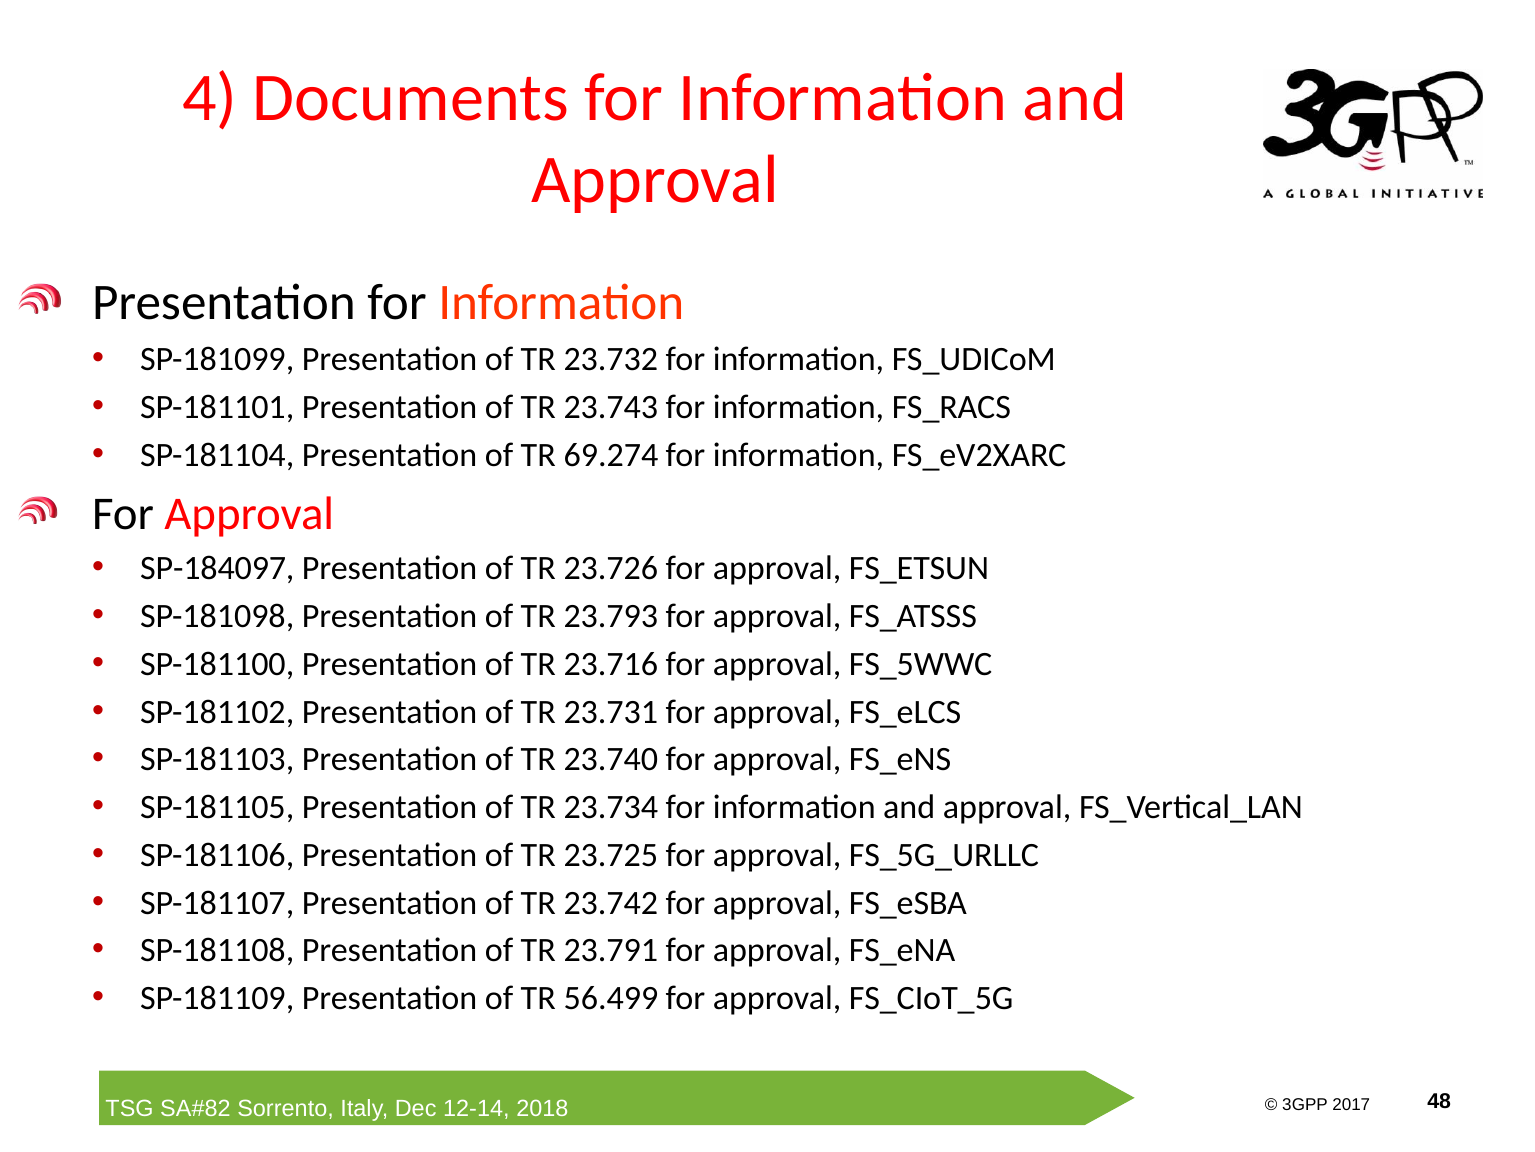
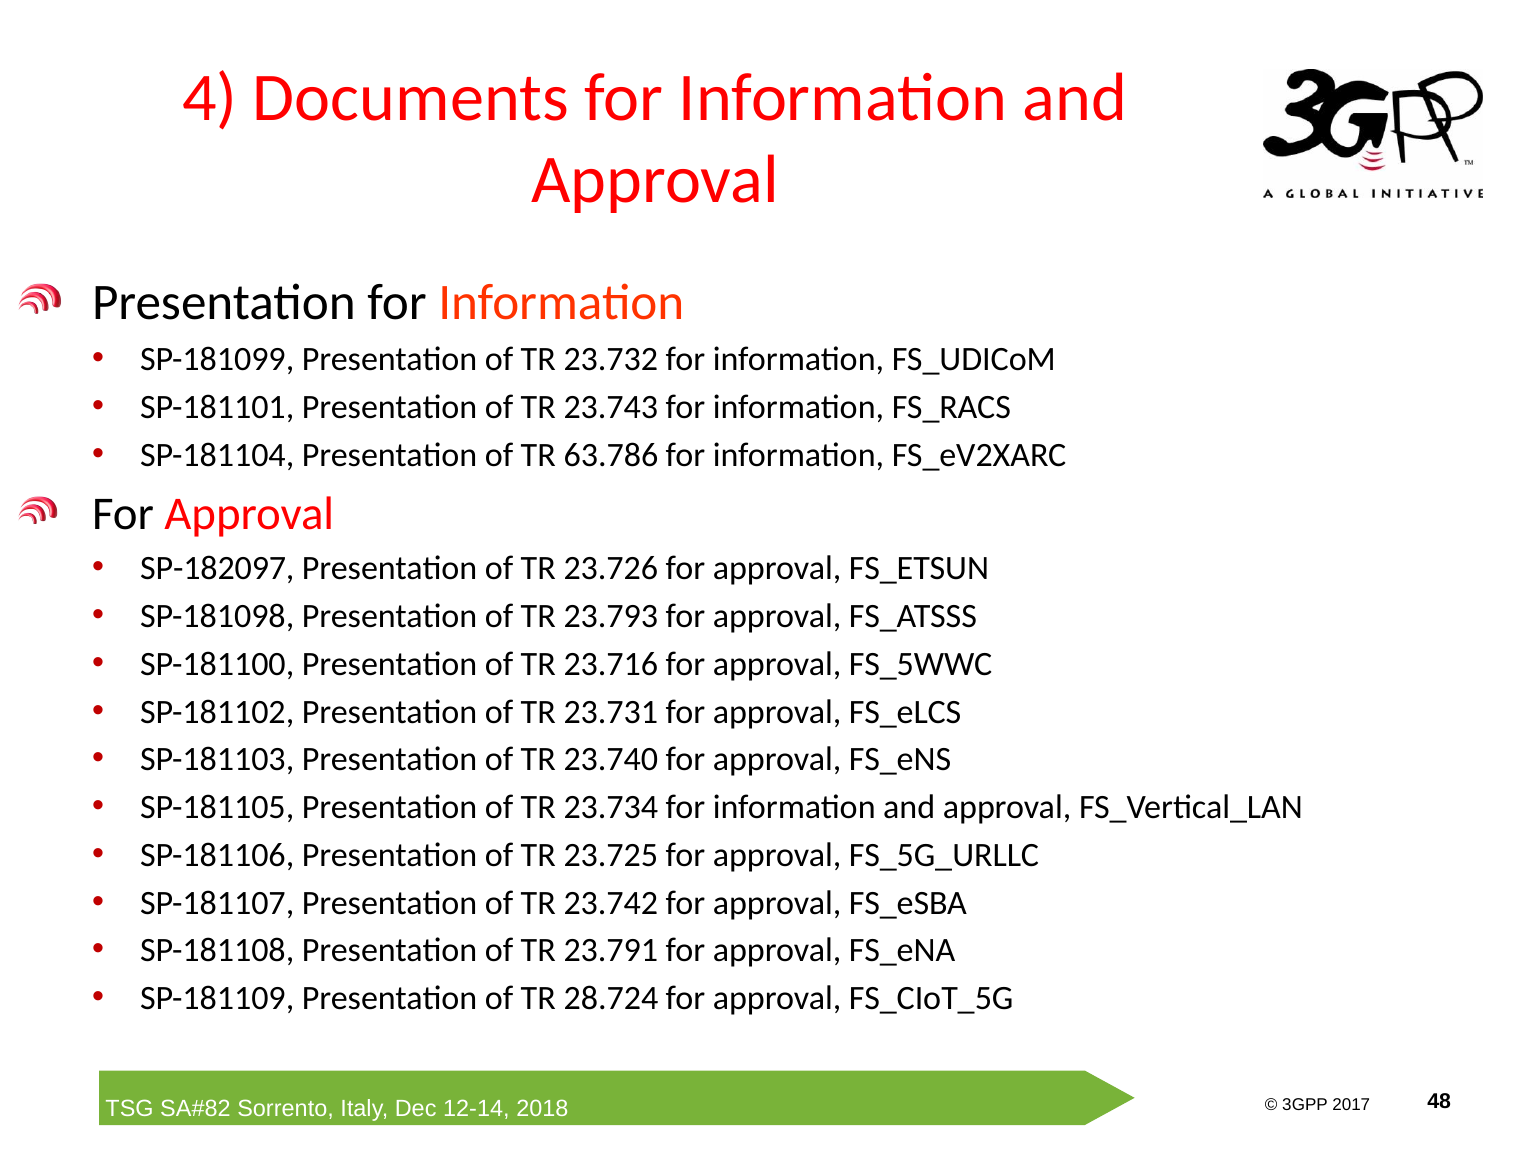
69.274: 69.274 -> 63.786
SP-184097: SP-184097 -> SP-182097
56.499: 56.499 -> 28.724
